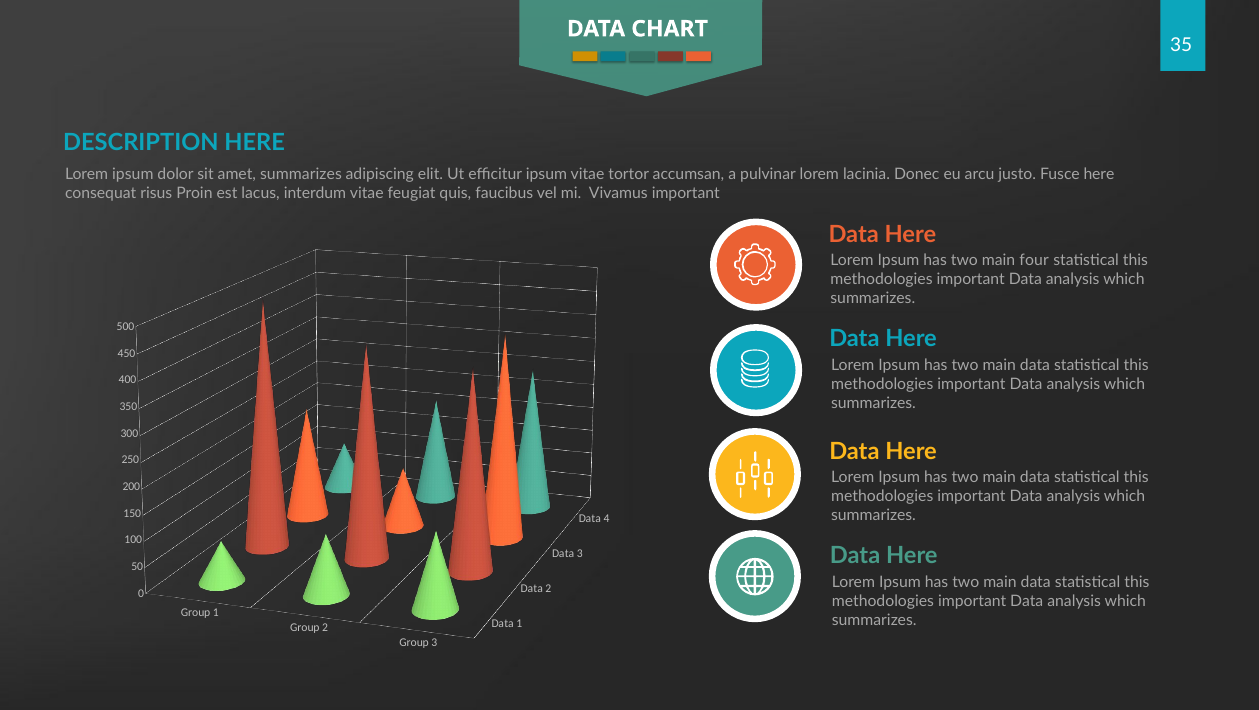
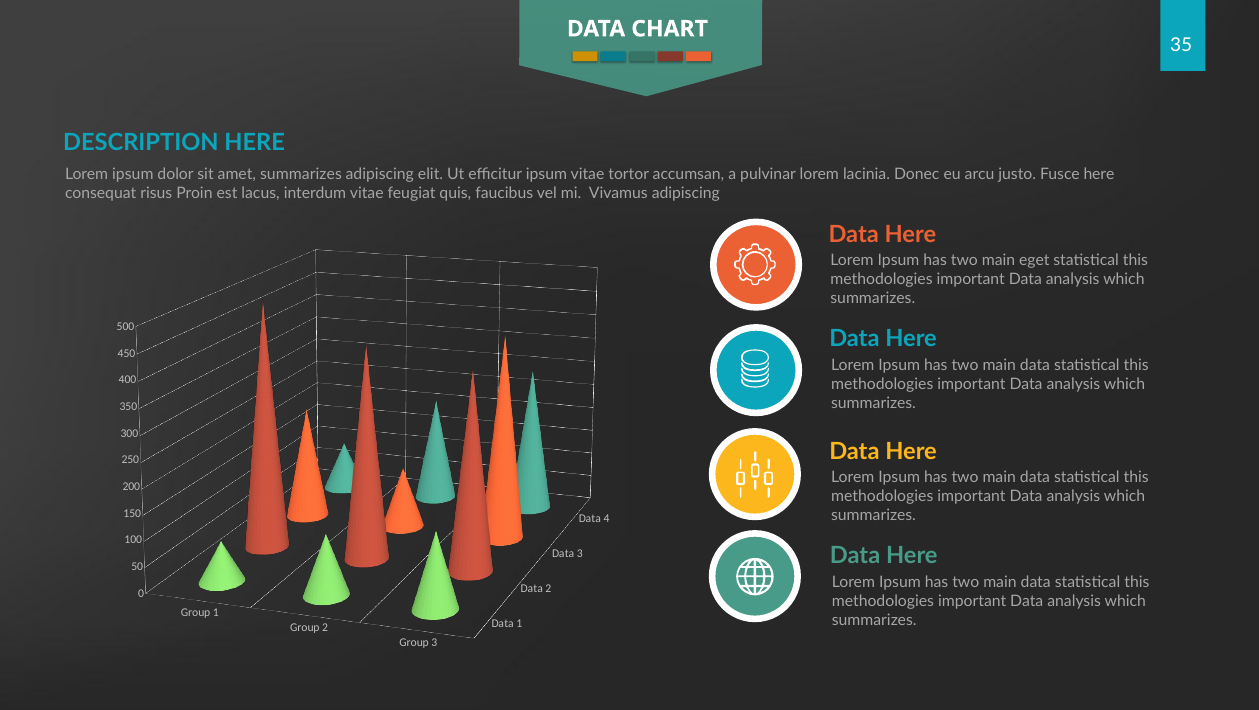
Vivamus important: important -> adipiscing
four: four -> eget
